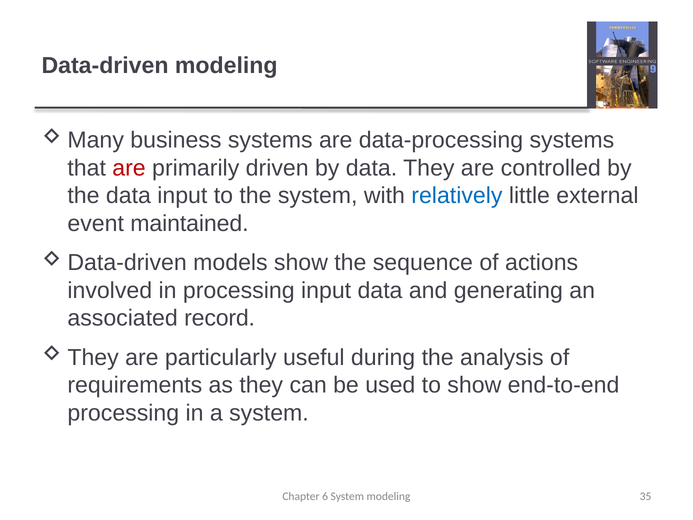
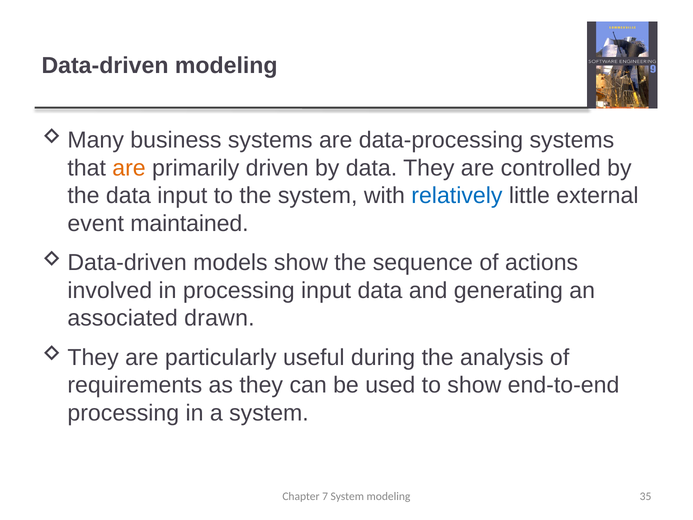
are at (129, 168) colour: red -> orange
record: record -> drawn
6: 6 -> 7
